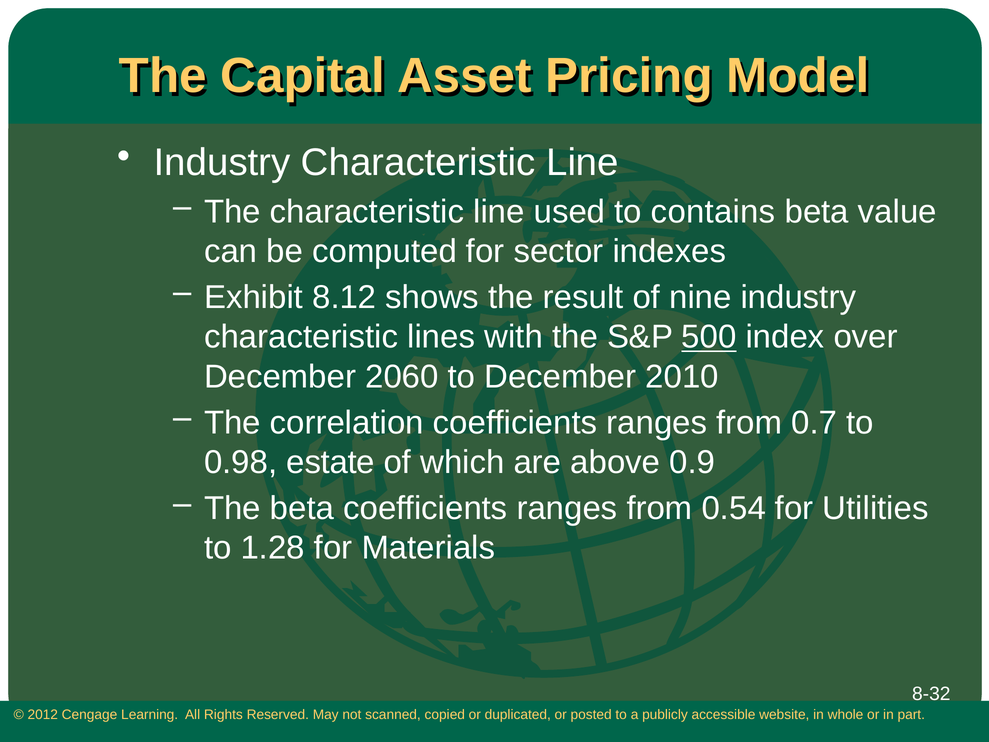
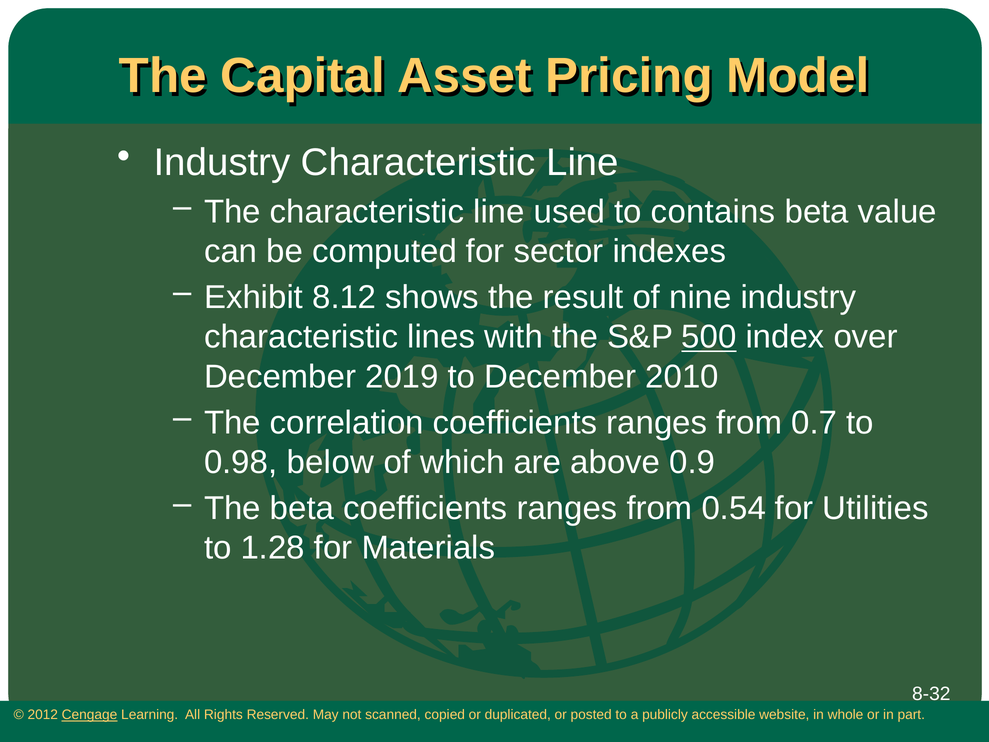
2060: 2060 -> 2019
estate: estate -> below
Cengage underline: none -> present
